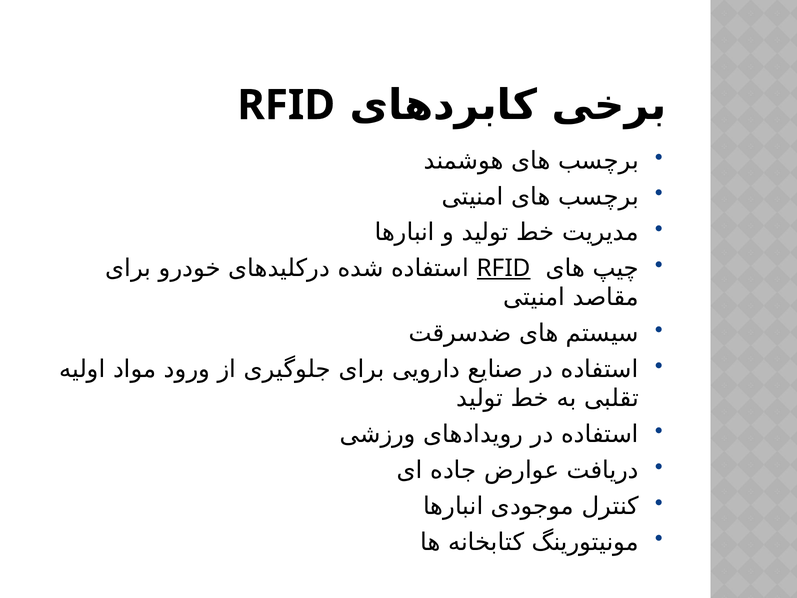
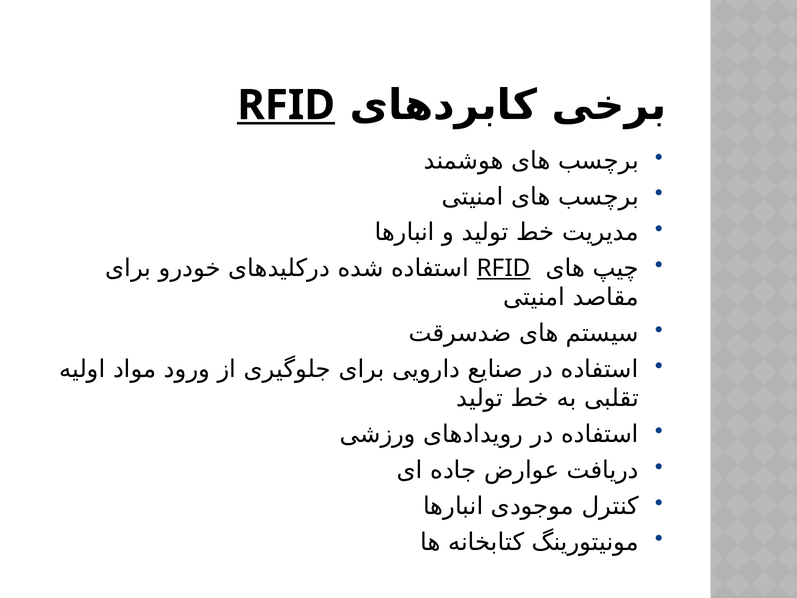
RFID at (286, 105) underline: none -> present
